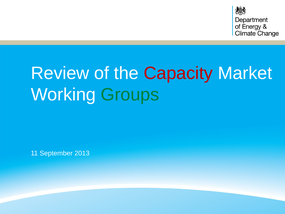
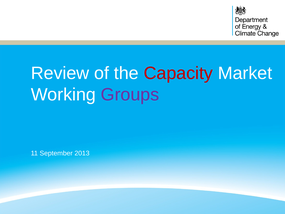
Groups colour: green -> purple
